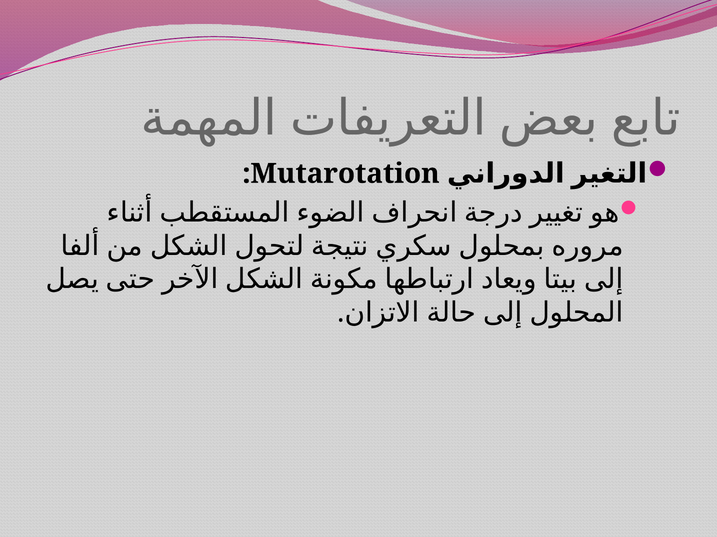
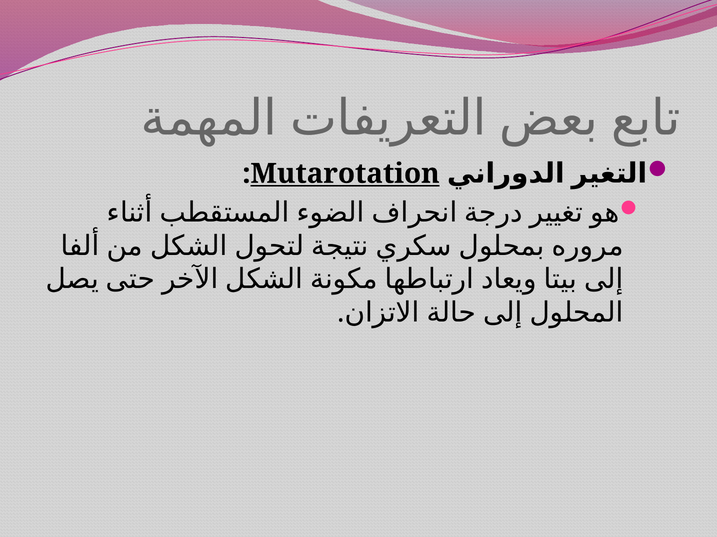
Mutarotation underline: none -> present
